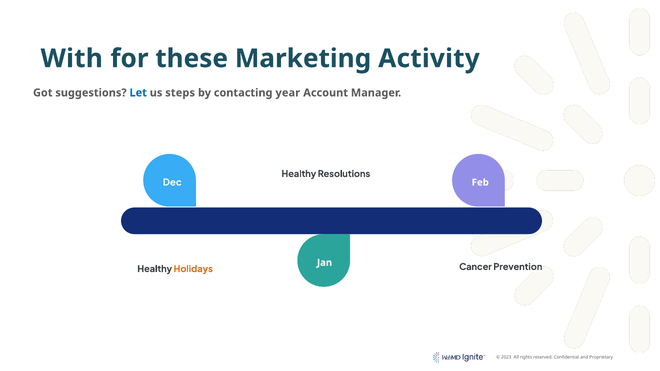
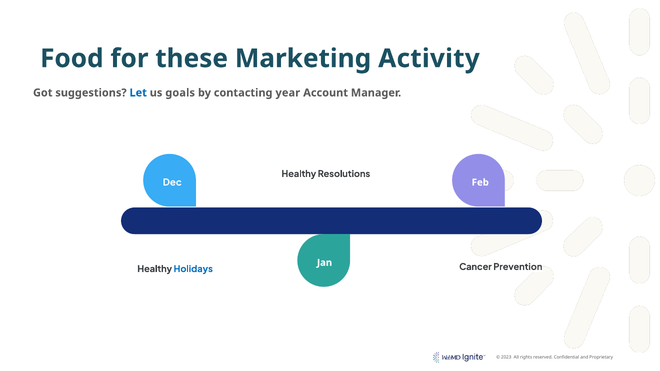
With: With -> Food
steps: steps -> goals
Holidays colour: orange -> blue
